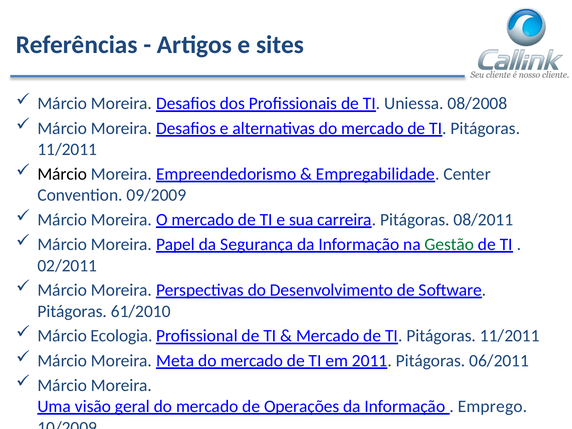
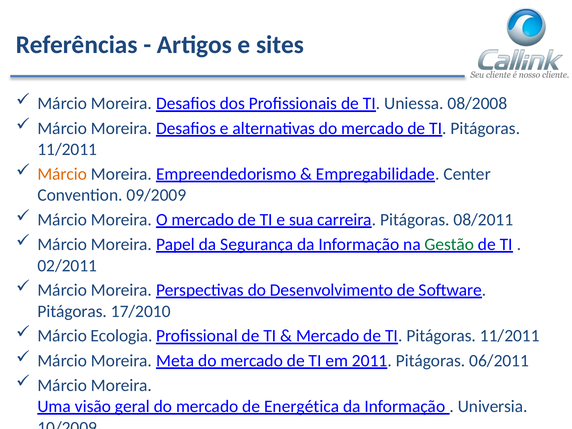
Márcio at (62, 174) colour: black -> orange
61/2010: 61/2010 -> 17/2010
Operações: Operações -> Energética
Emprego: Emprego -> Universia
